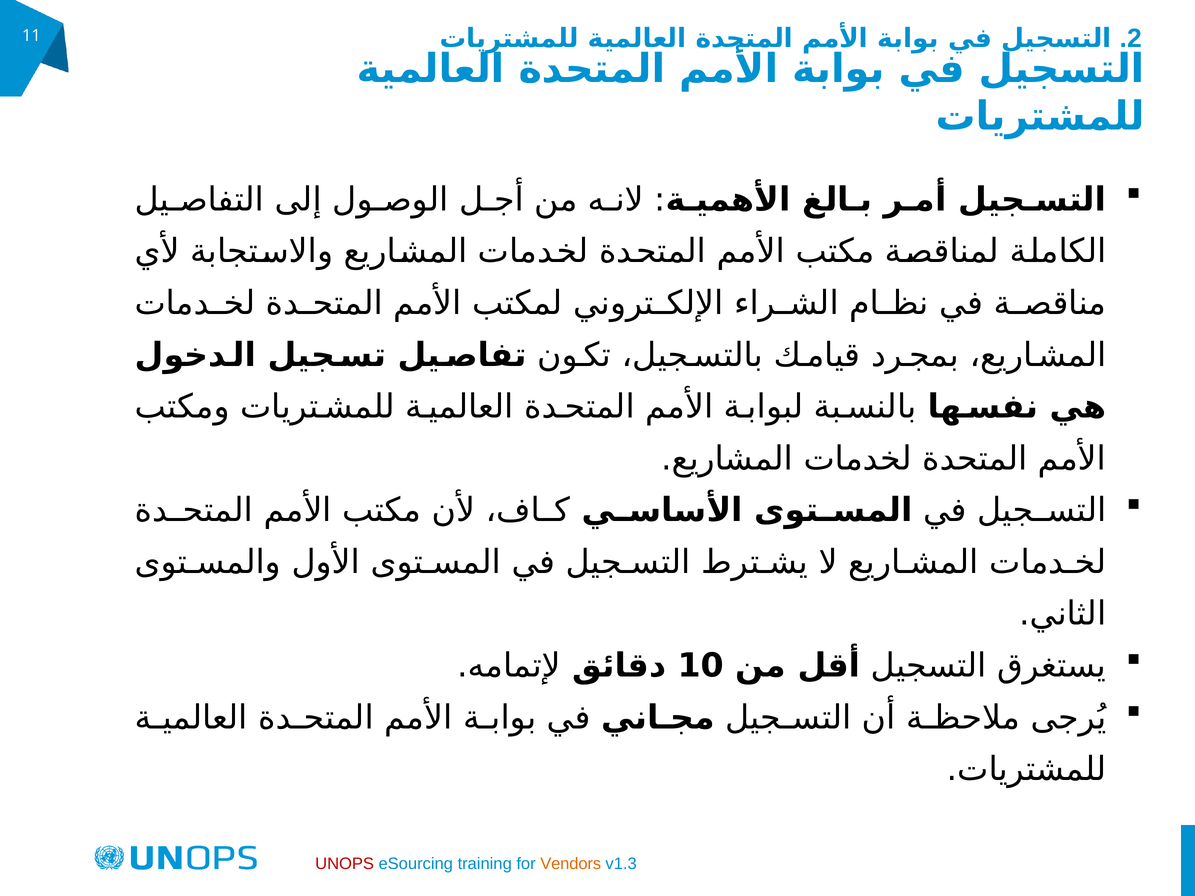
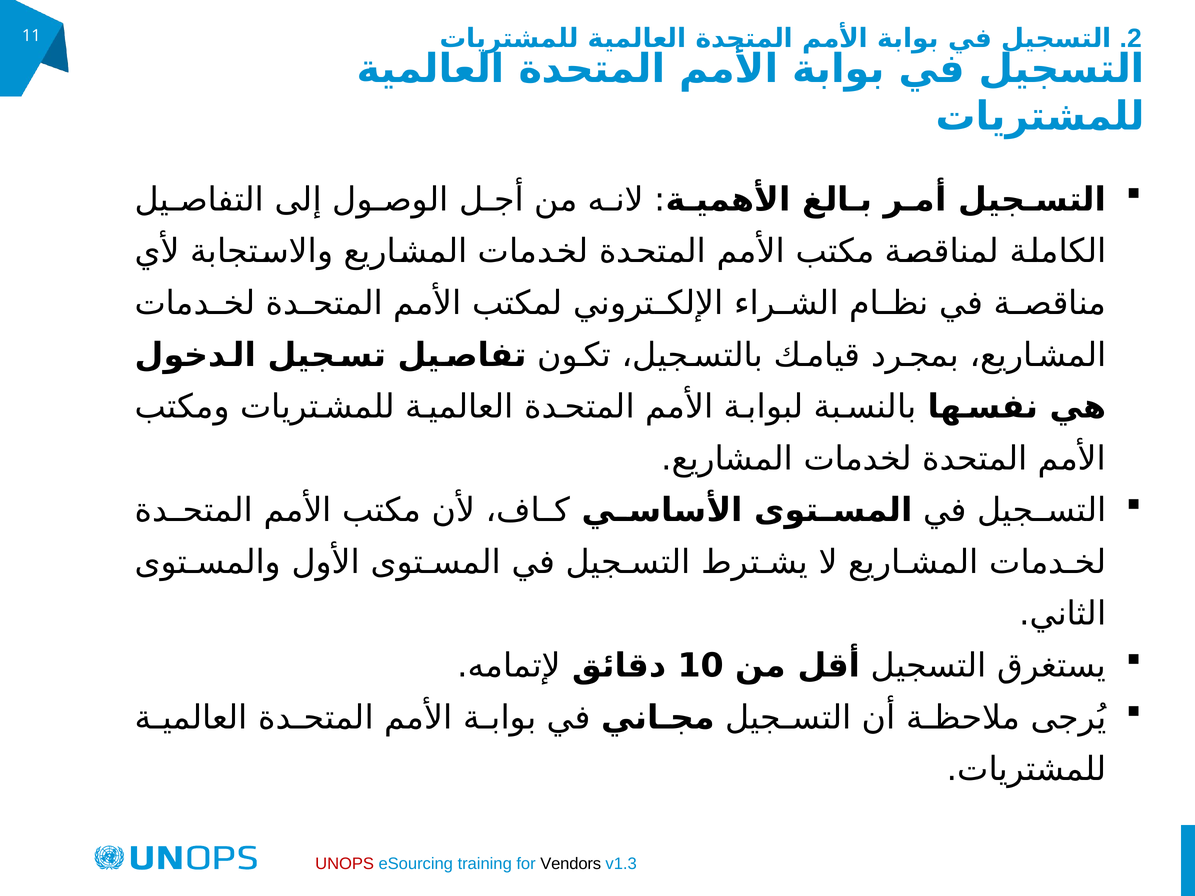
Vendors colour: orange -> black
